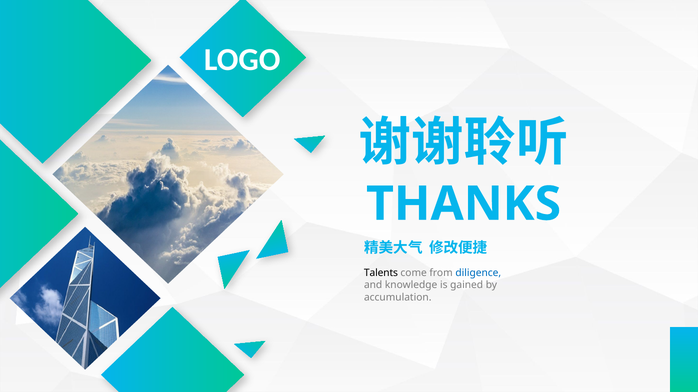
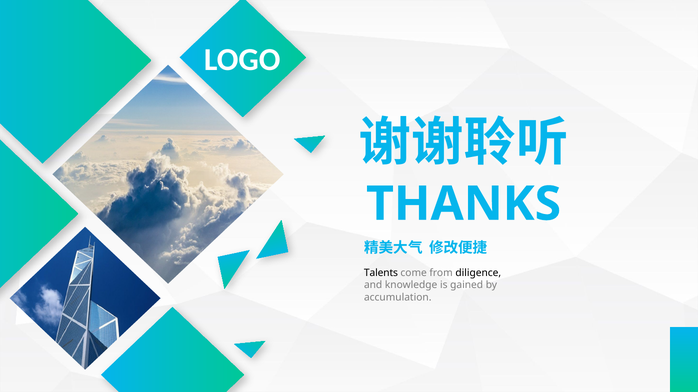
diligence colour: blue -> black
